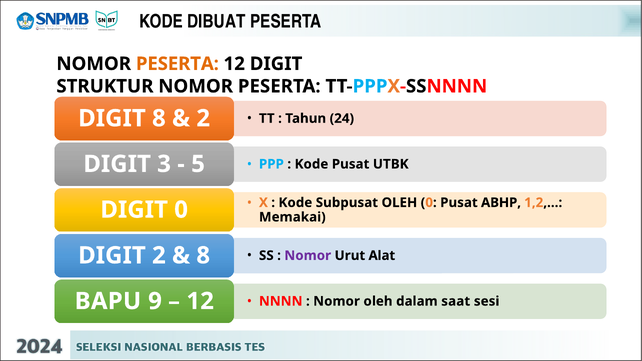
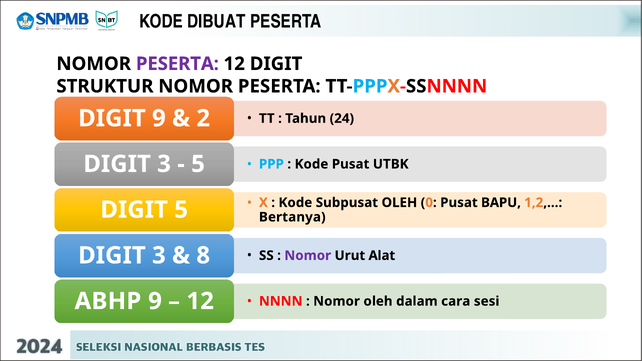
PESERTA at (177, 64) colour: orange -> purple
DIGIT 8: 8 -> 9
ABHP: ABHP -> BAPU
DIGIT 0: 0 -> 5
Memakai: Memakai -> Bertanya
2 at (159, 256): 2 -> 3
BAPU: BAPU -> ABHP
saat: saat -> cara
